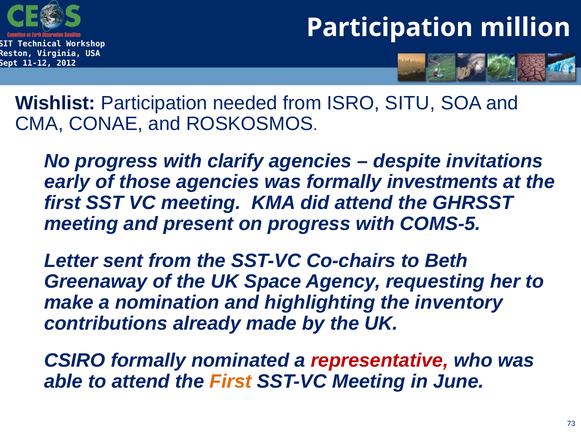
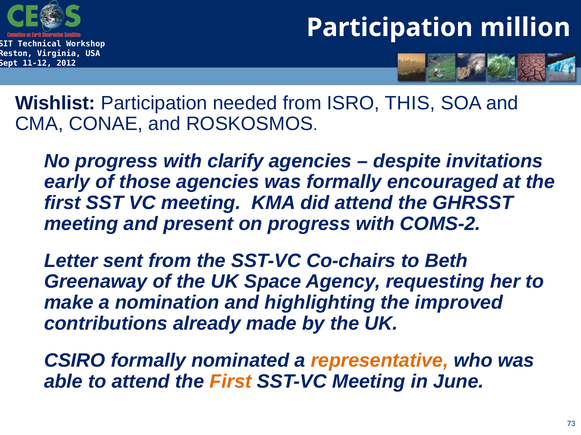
SITU: SITU -> THIS
investments: investments -> encouraged
COMS-5: COMS-5 -> COMS-2
inventory: inventory -> improved
representative colour: red -> orange
